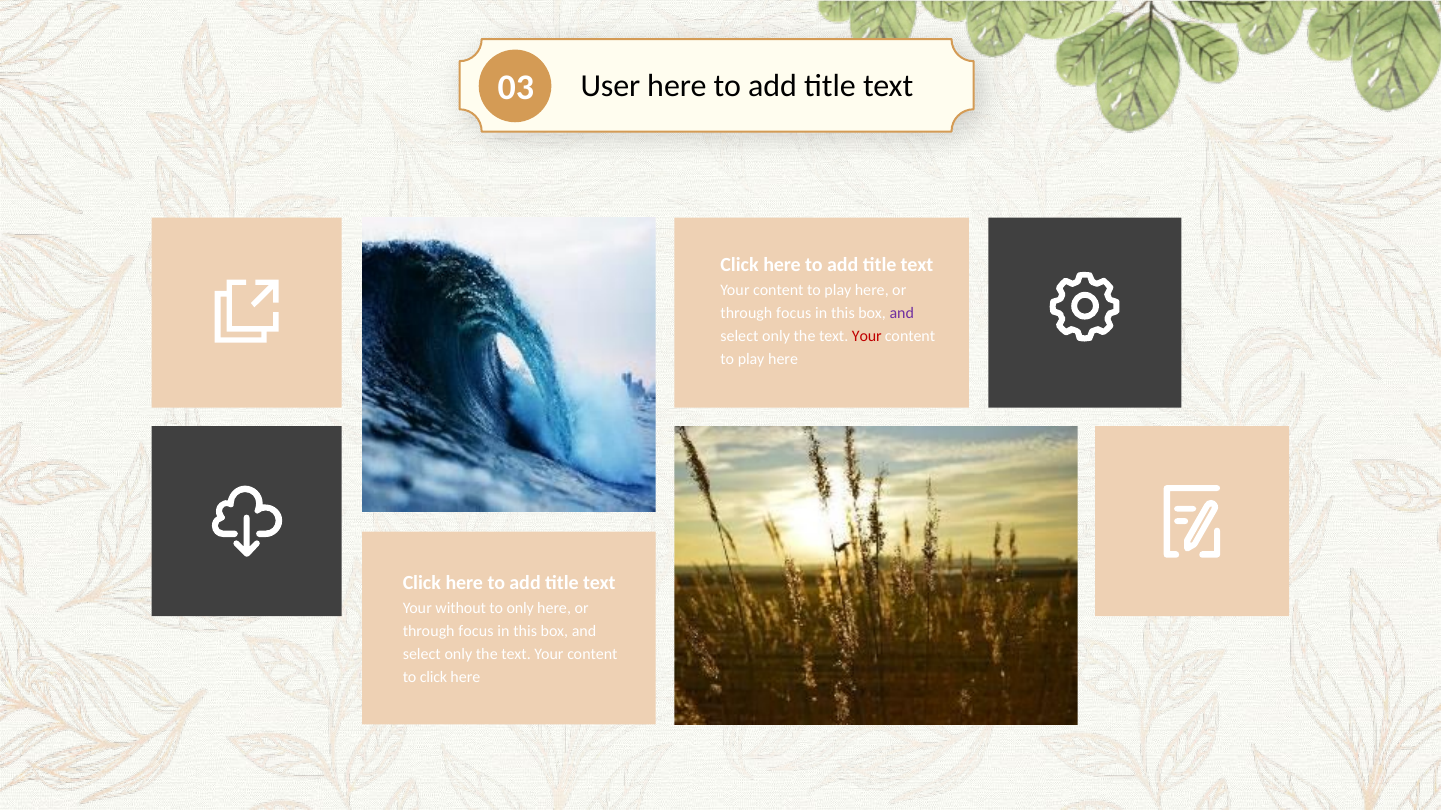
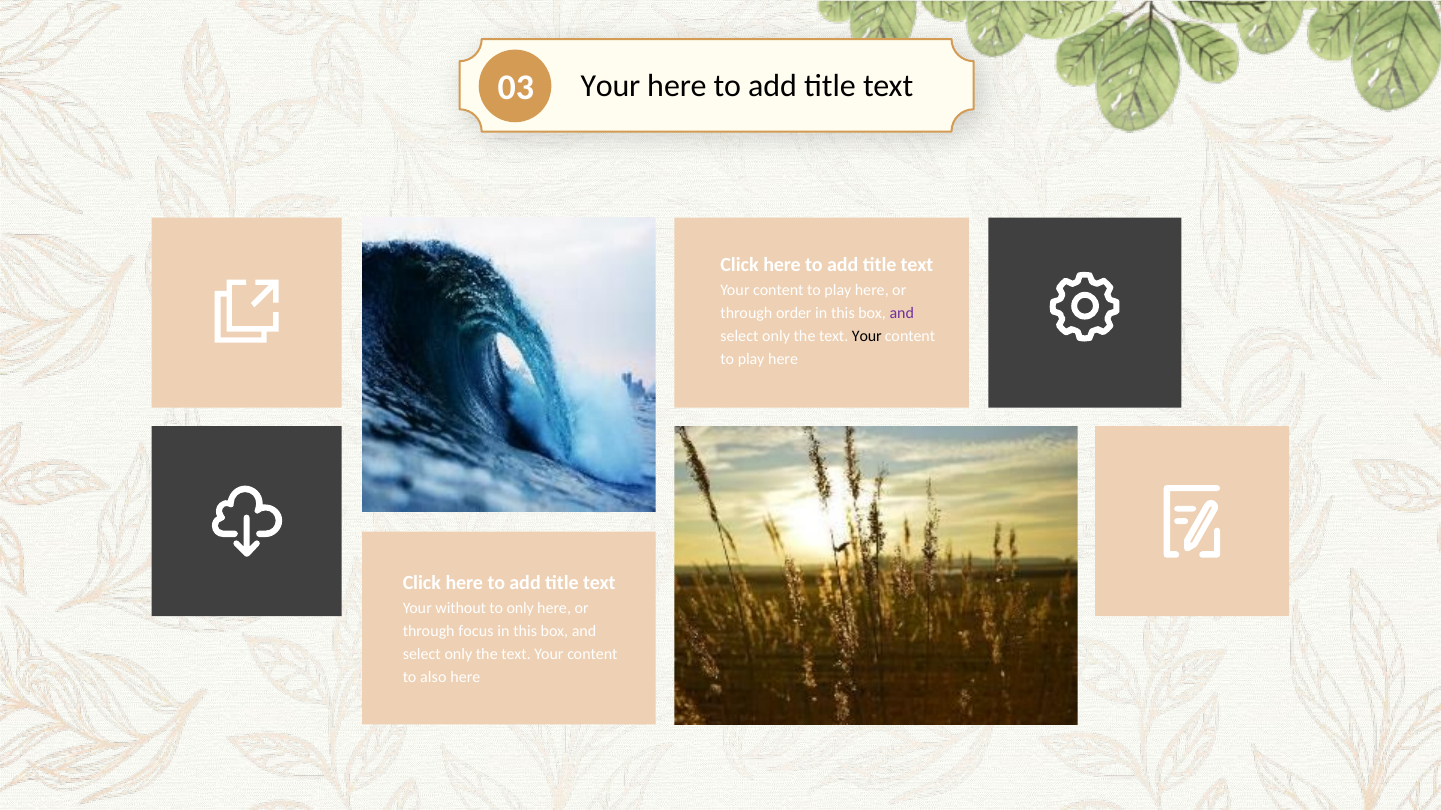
User at (610, 86): User -> Your
focus at (794, 313): focus -> order
Your at (867, 336) colour: red -> black
to click: click -> also
